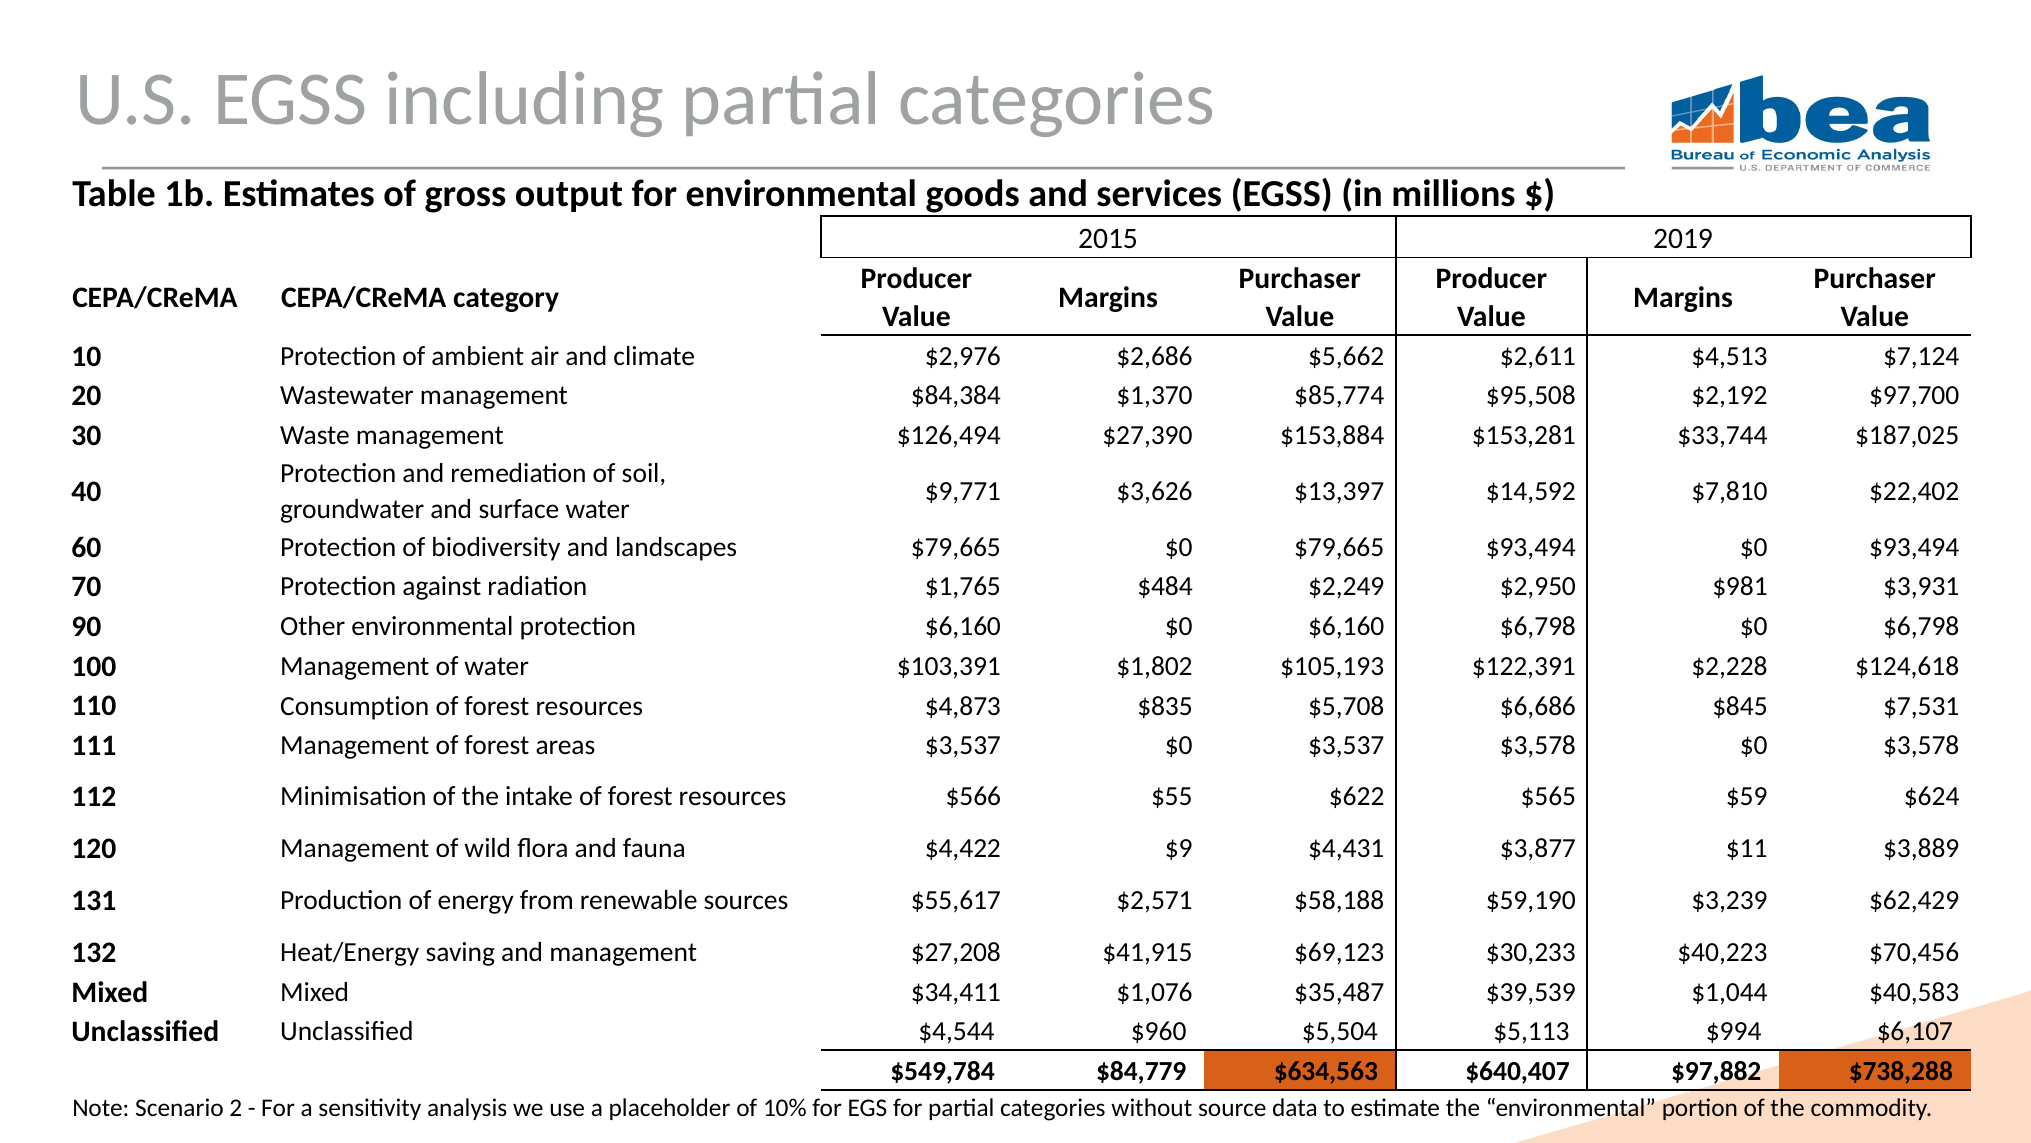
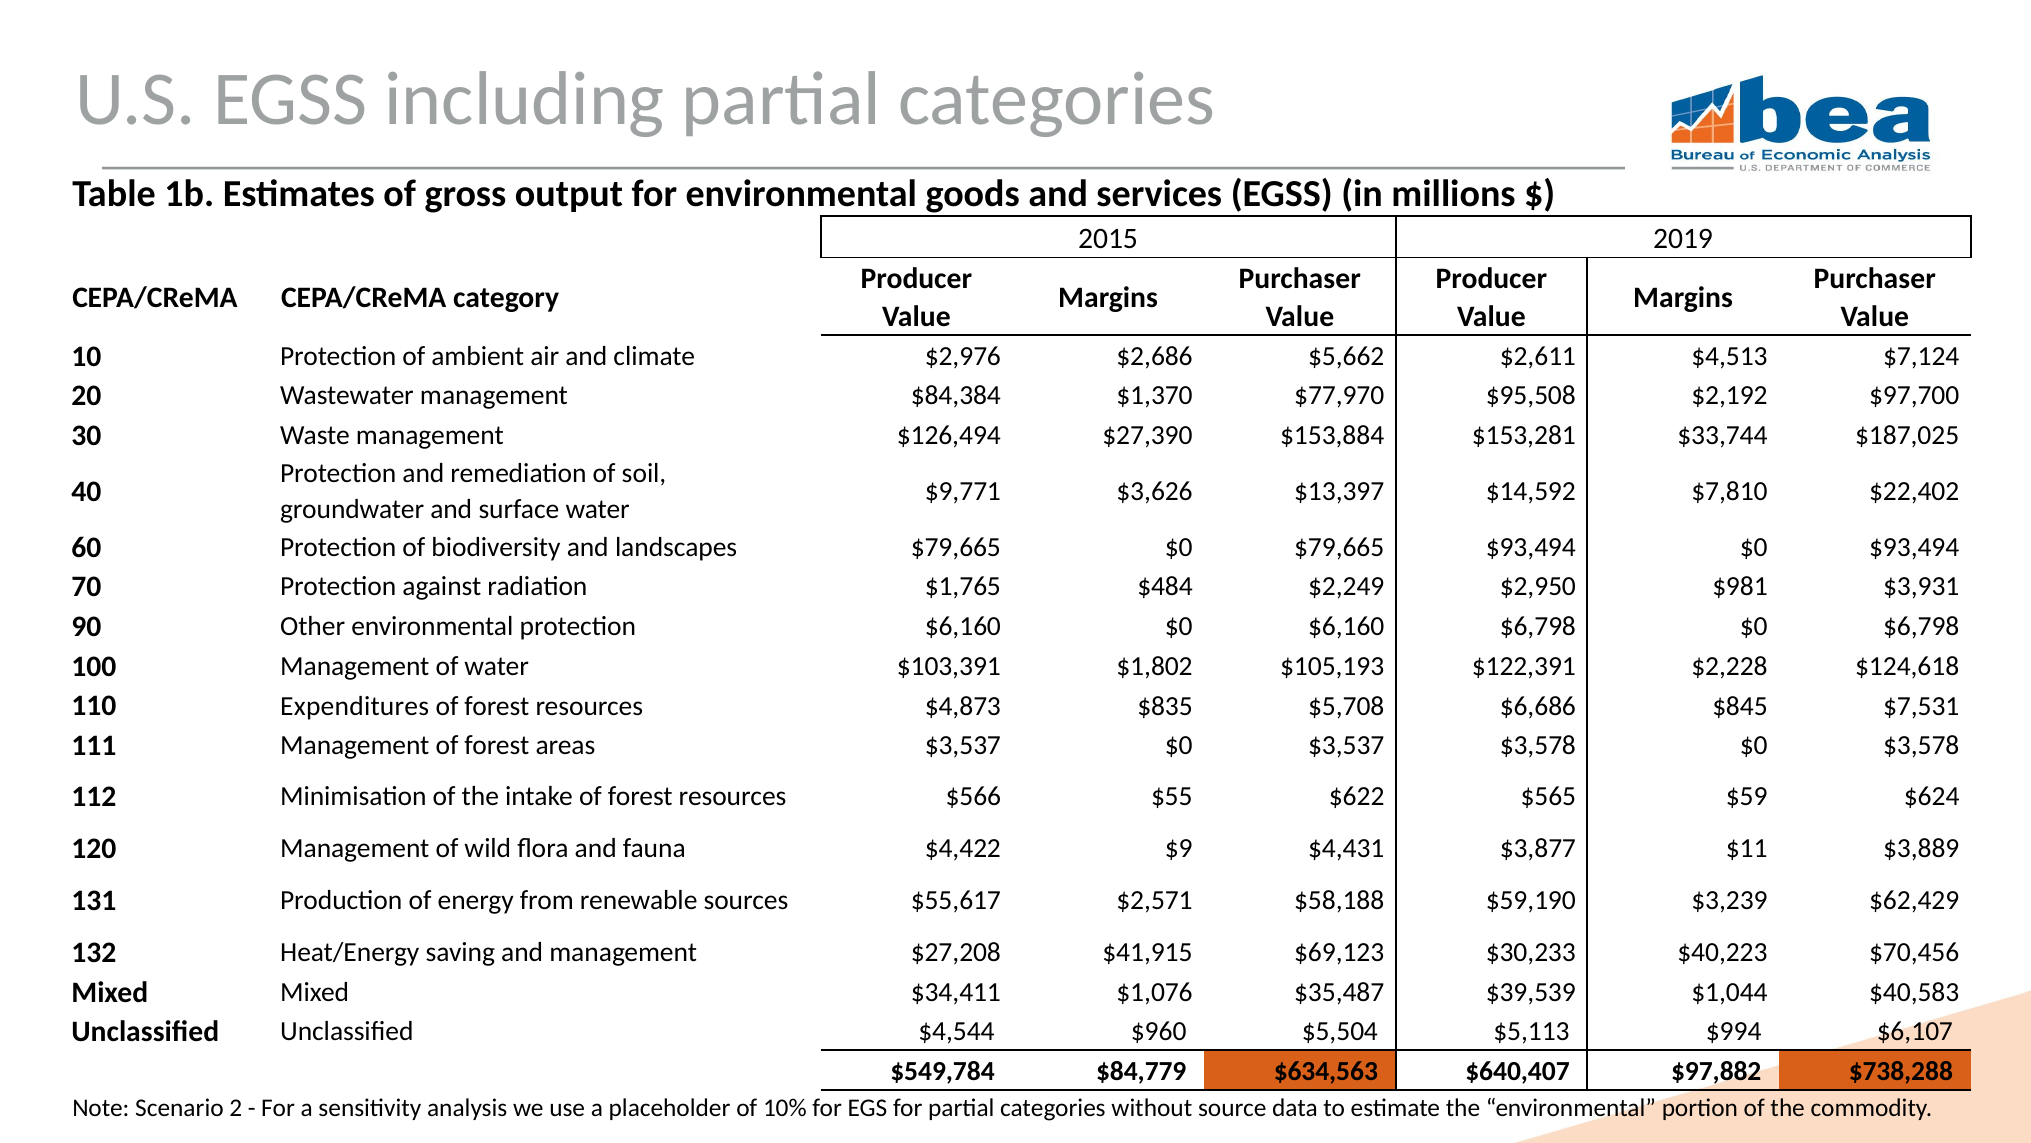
$85,774: $85,774 -> $77,970
Consumption: Consumption -> Expenditures
